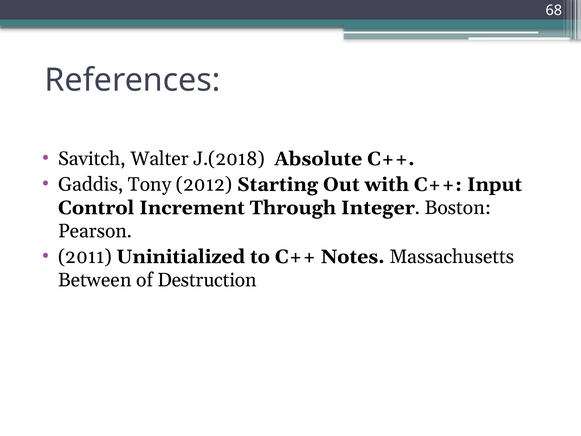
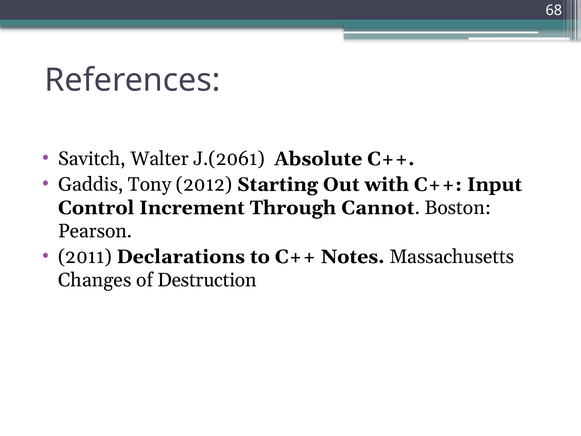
J.(2018: J.(2018 -> J.(2061
Integer: Integer -> Cannot
Uninitialized: Uninitialized -> Declarations
Between: Between -> Changes
